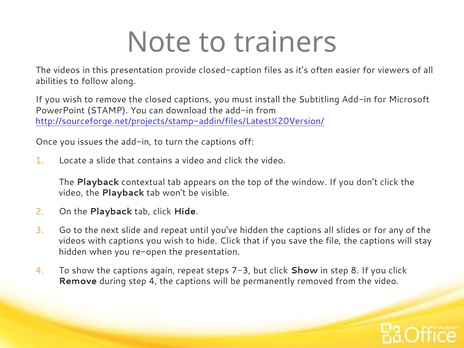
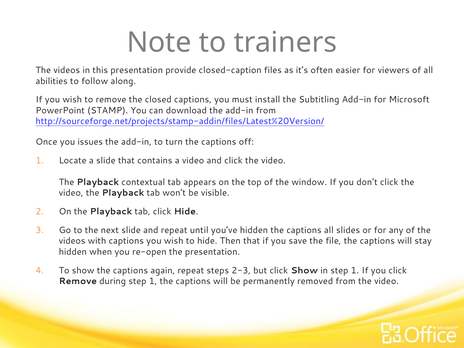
hide Click: Click -> Then
7-3: 7-3 -> 2-3
in step 8: 8 -> 1
during step 4: 4 -> 1
